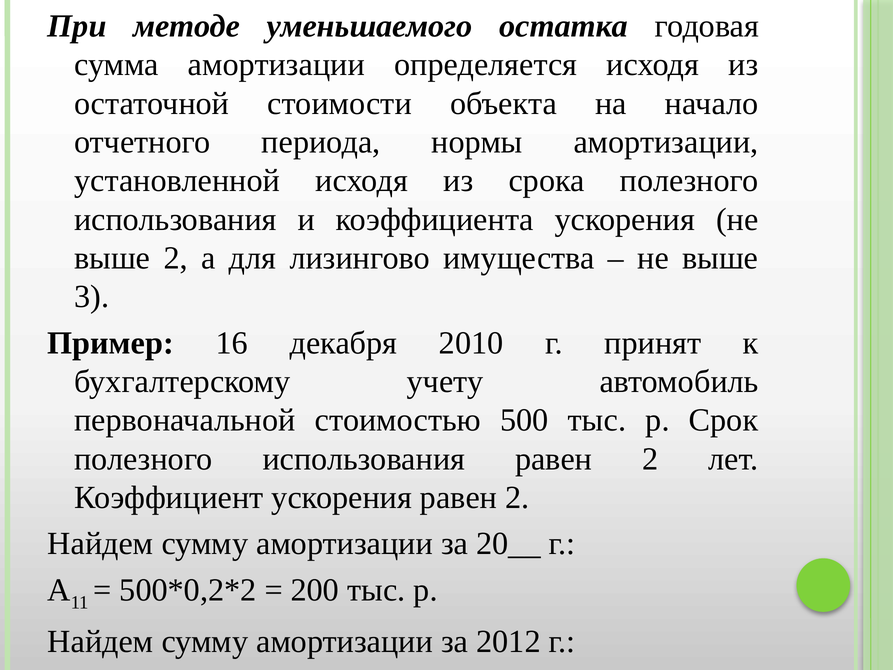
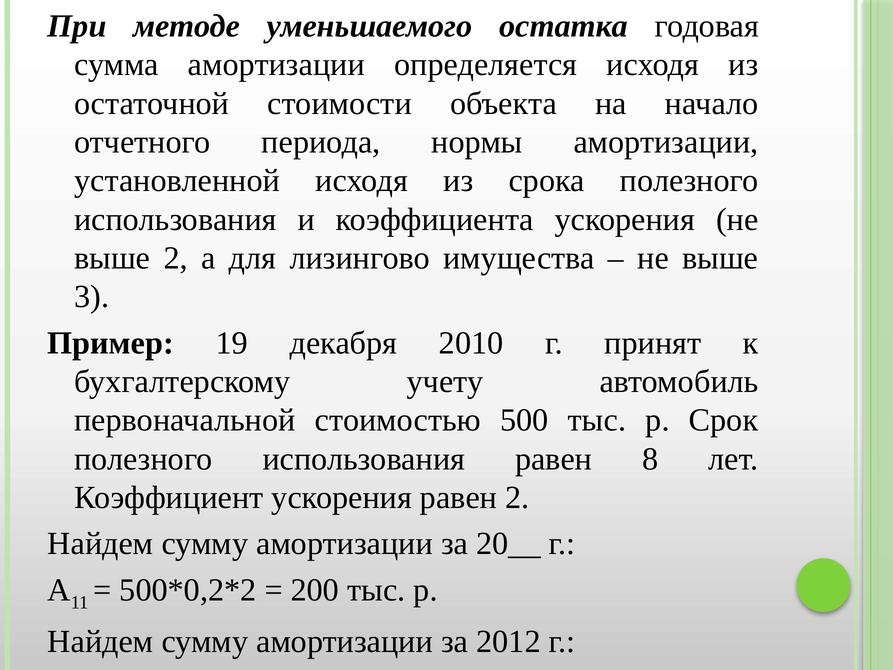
16: 16 -> 19
использования равен 2: 2 -> 8
